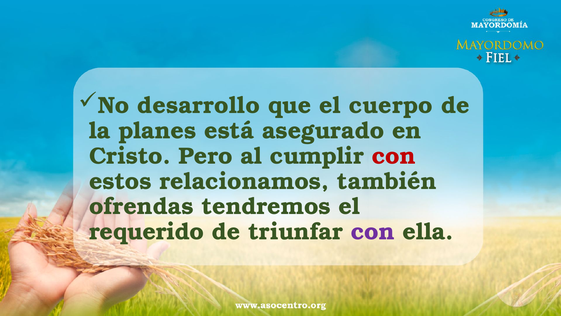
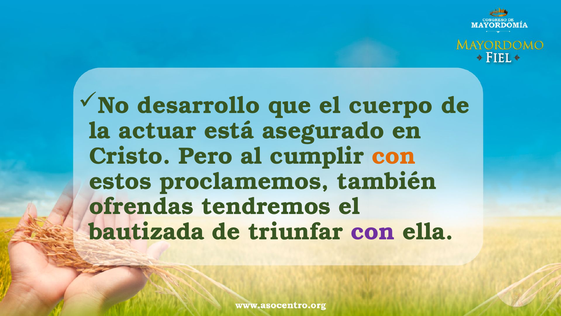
planes: planes -> actuar
con at (394, 156) colour: red -> orange
relacionamos: relacionamos -> proclamemos
requerido: requerido -> bautizada
